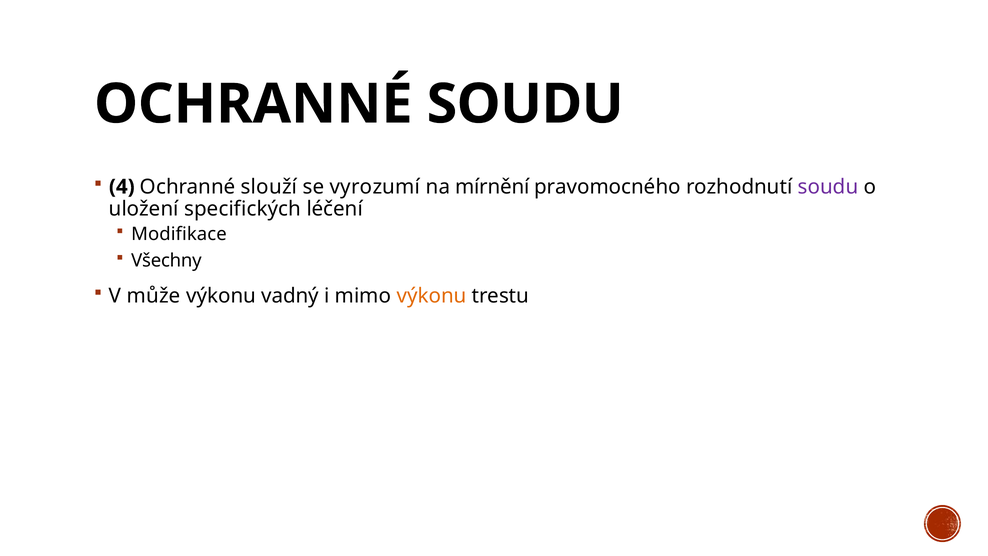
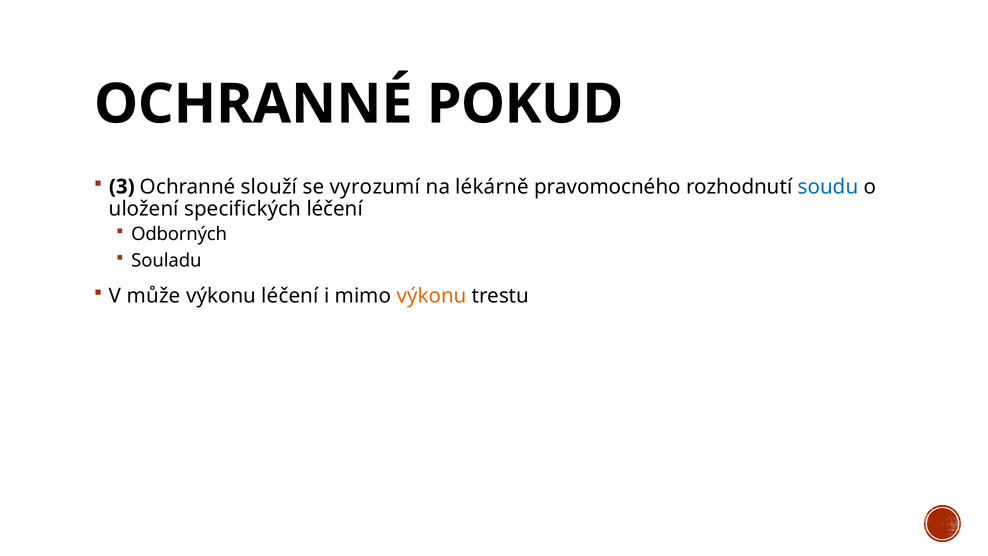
OCHRANNÉ SOUDU: SOUDU -> POKUD
4: 4 -> 3
mírnění: mírnění -> lékárně
soudu at (828, 187) colour: purple -> blue
Modifikace: Modifikace -> Odborných
Všechny: Všechny -> Souladu
výkonu vadný: vadný -> léčení
